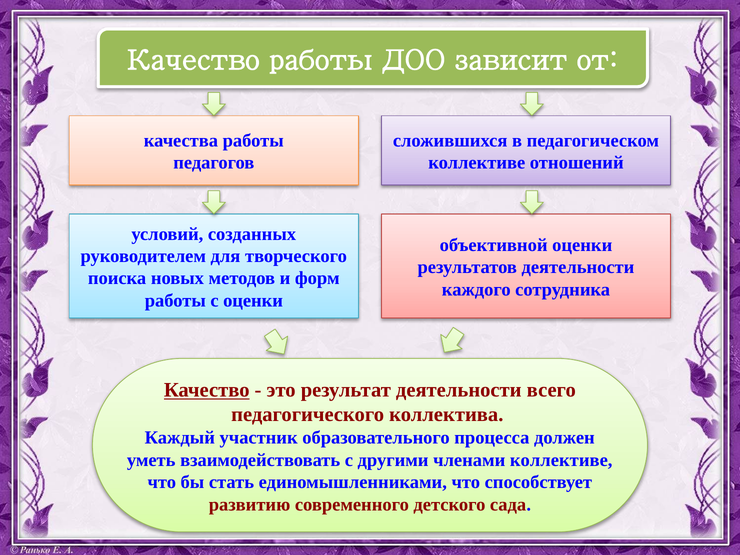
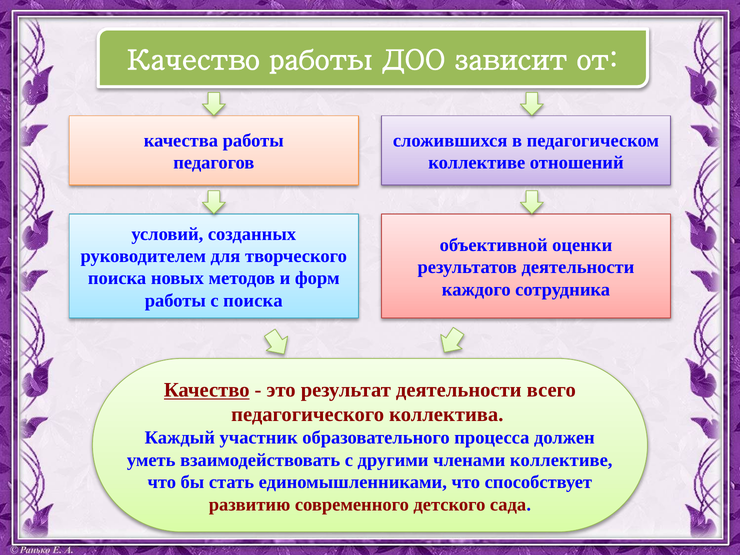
с оценки: оценки -> поиска
